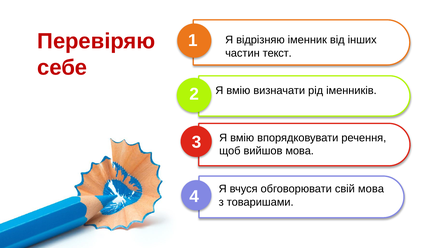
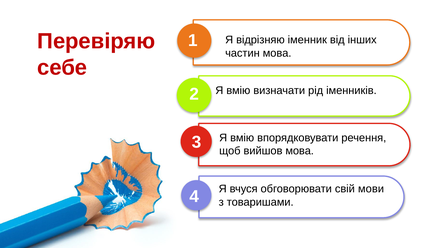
частин текст: текст -> мова
свій мова: мова -> мови
